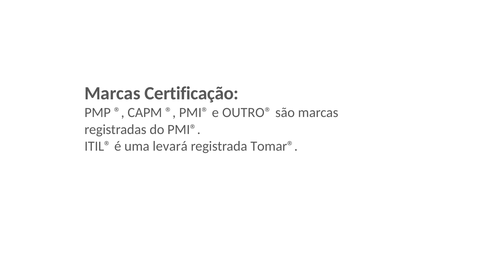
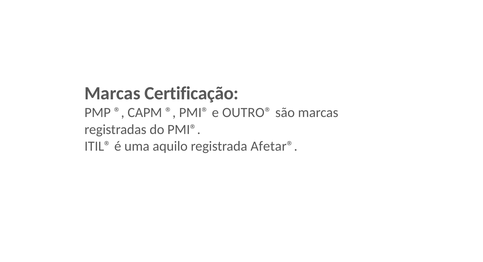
levará: levará -> aquilo
Tomar®: Tomar® -> Afetar®
